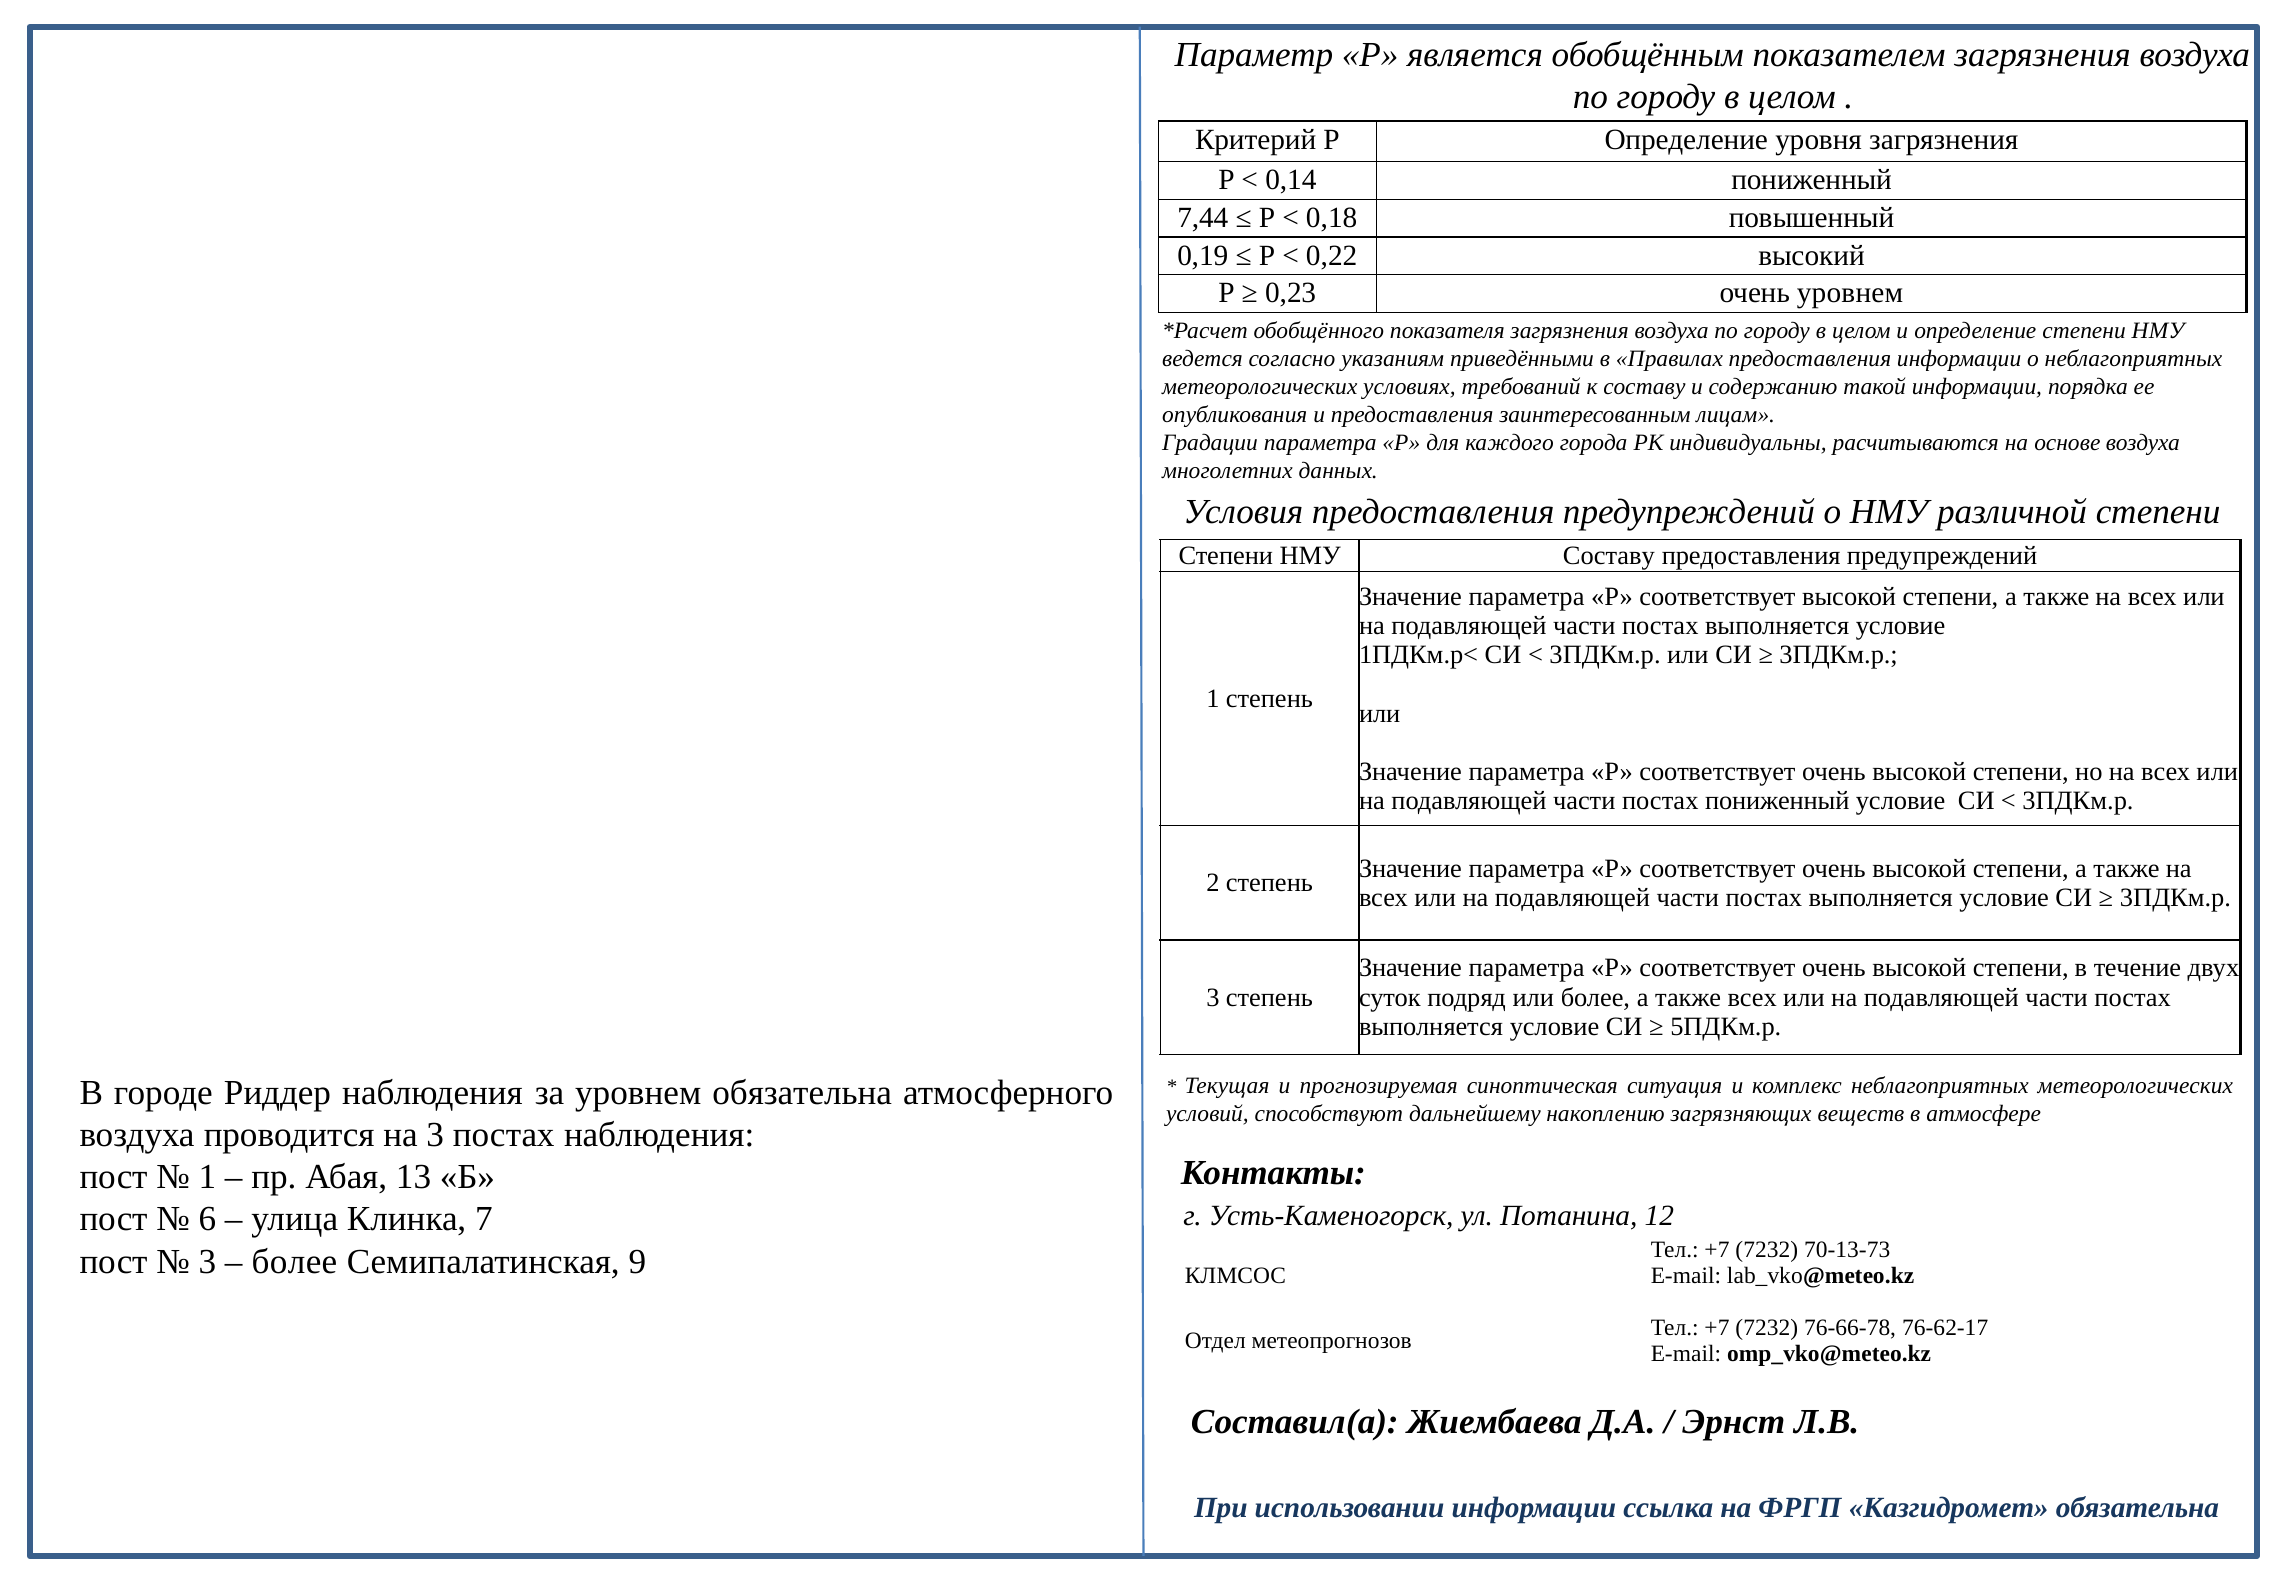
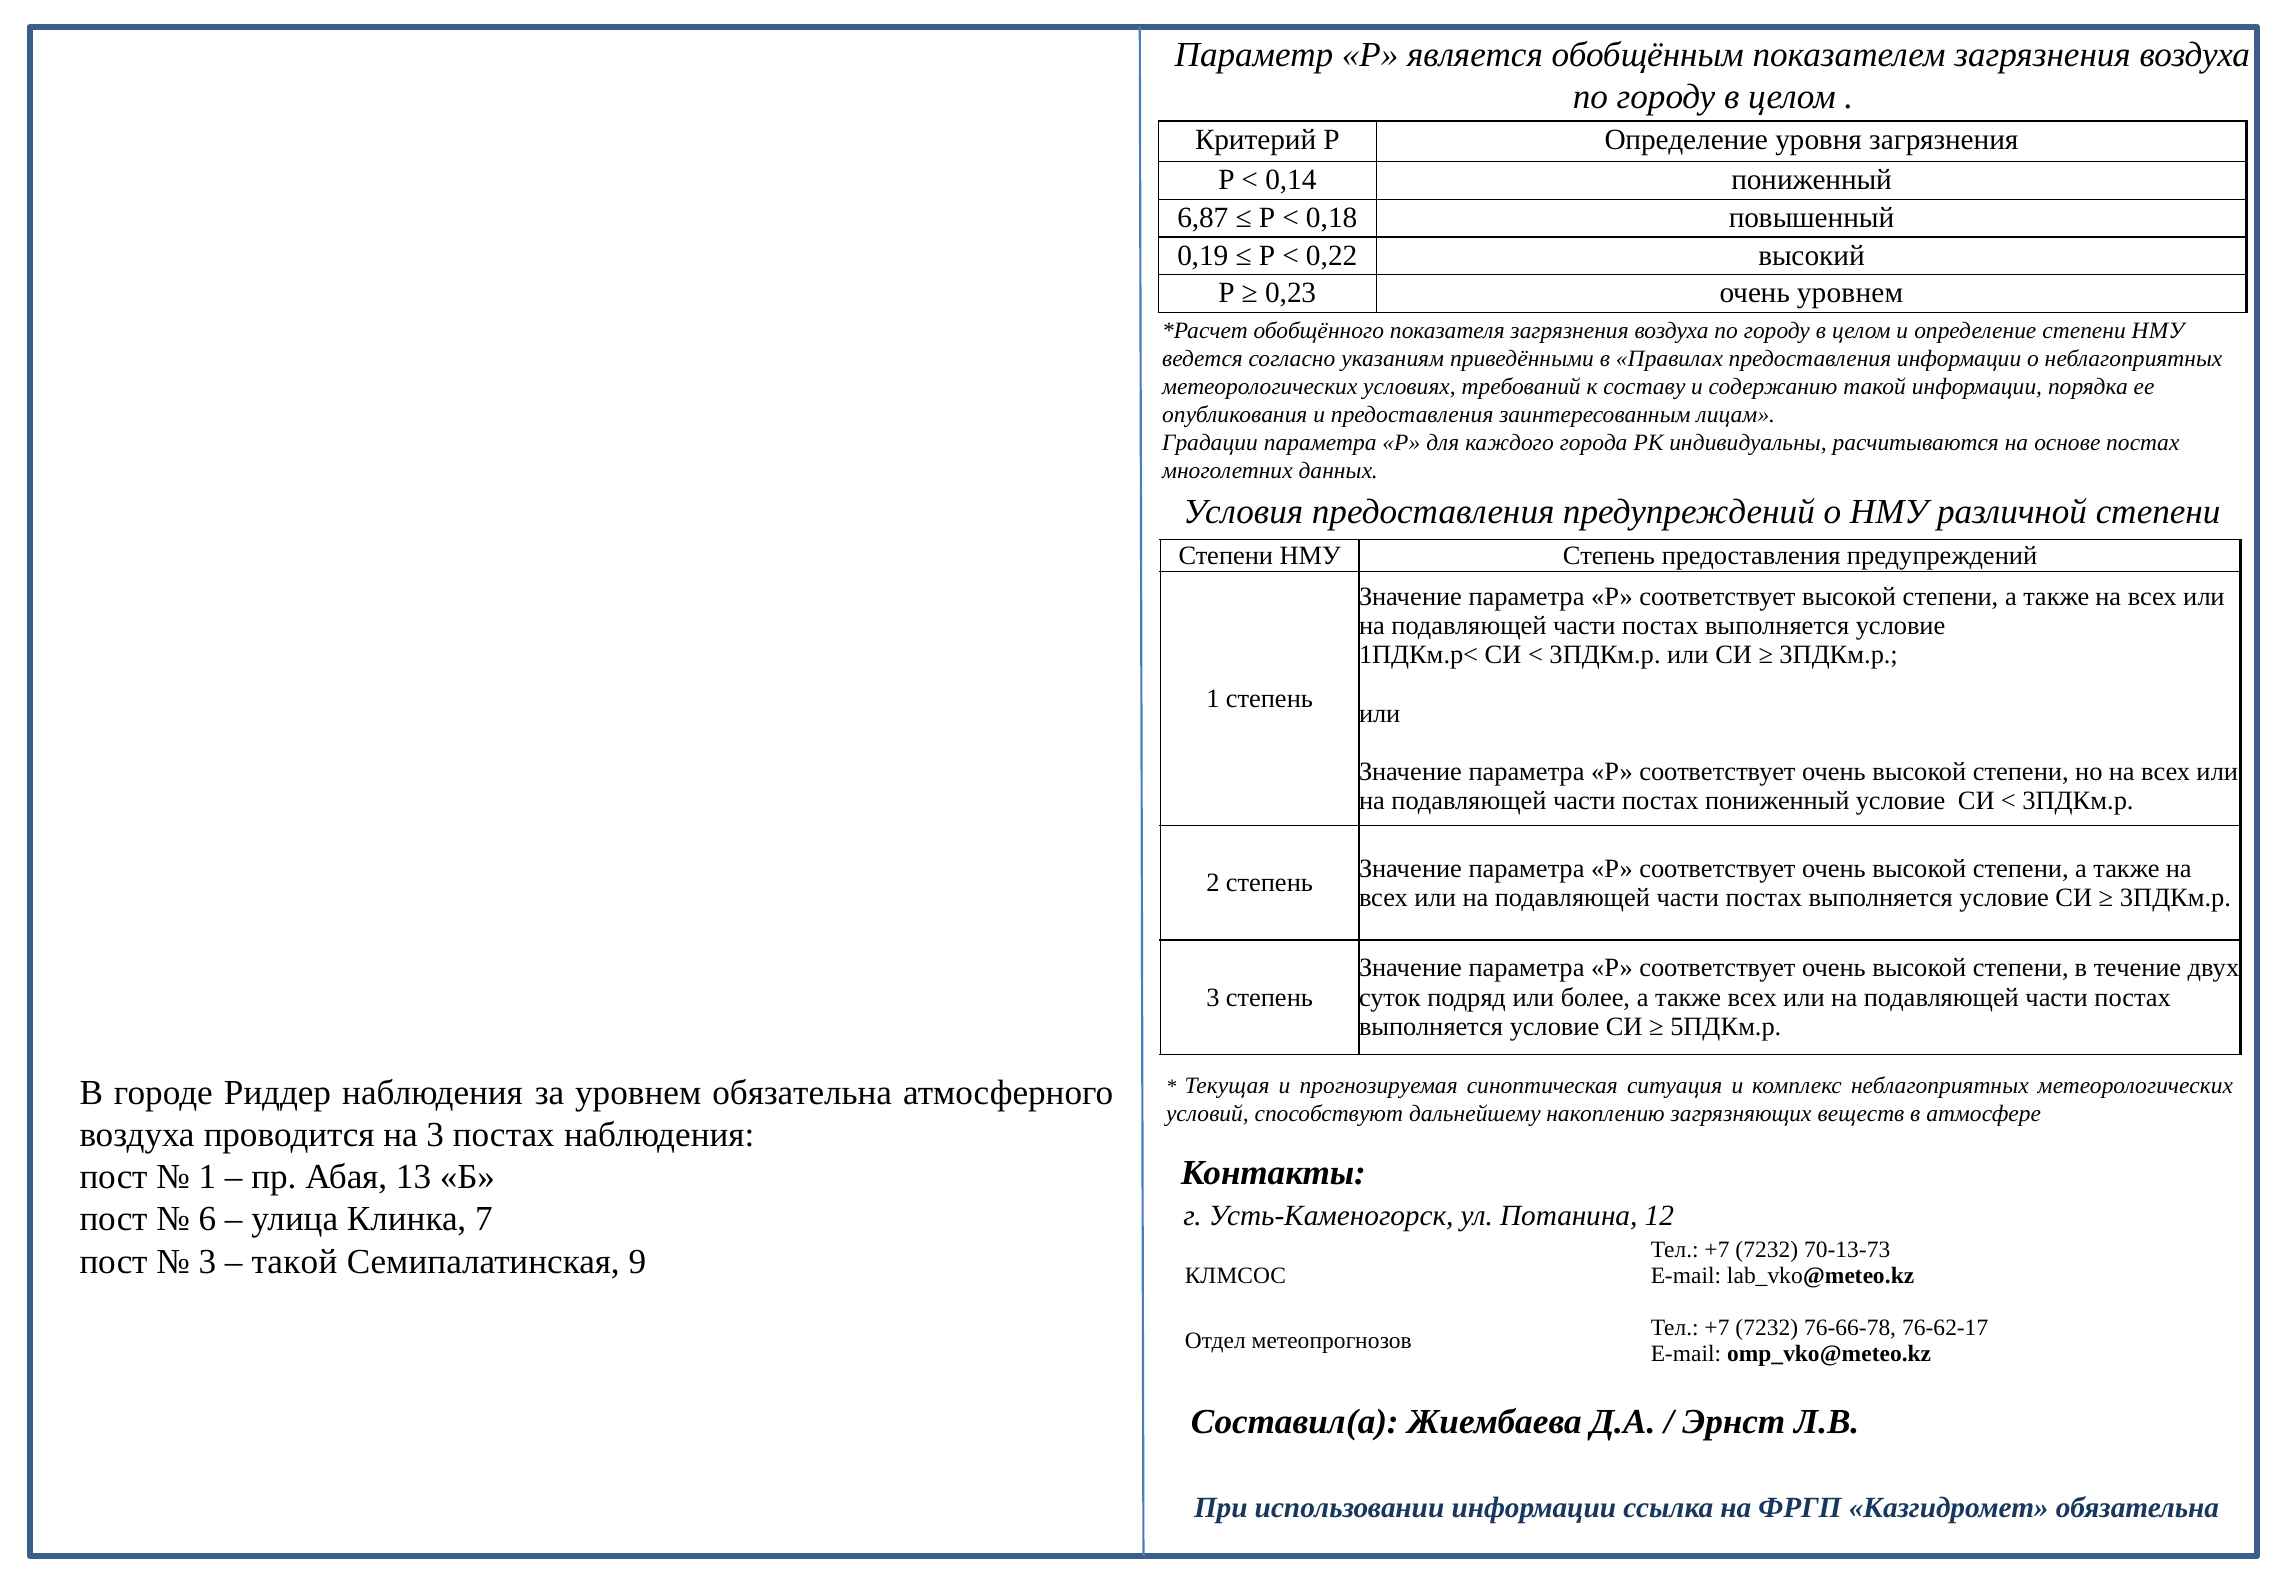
7,44: 7,44 -> 6,87
основе воздуха: воздуха -> постах
НМУ Составу: Составу -> Степень
более at (295, 1262): более -> такой
